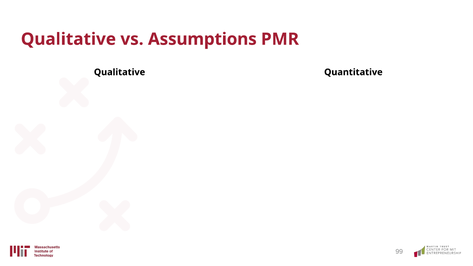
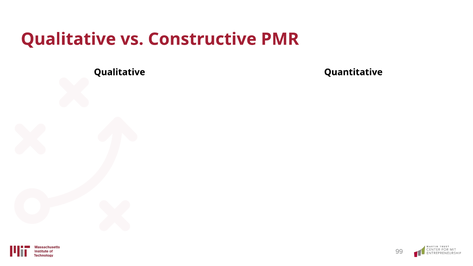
Assumptions: Assumptions -> Constructive
